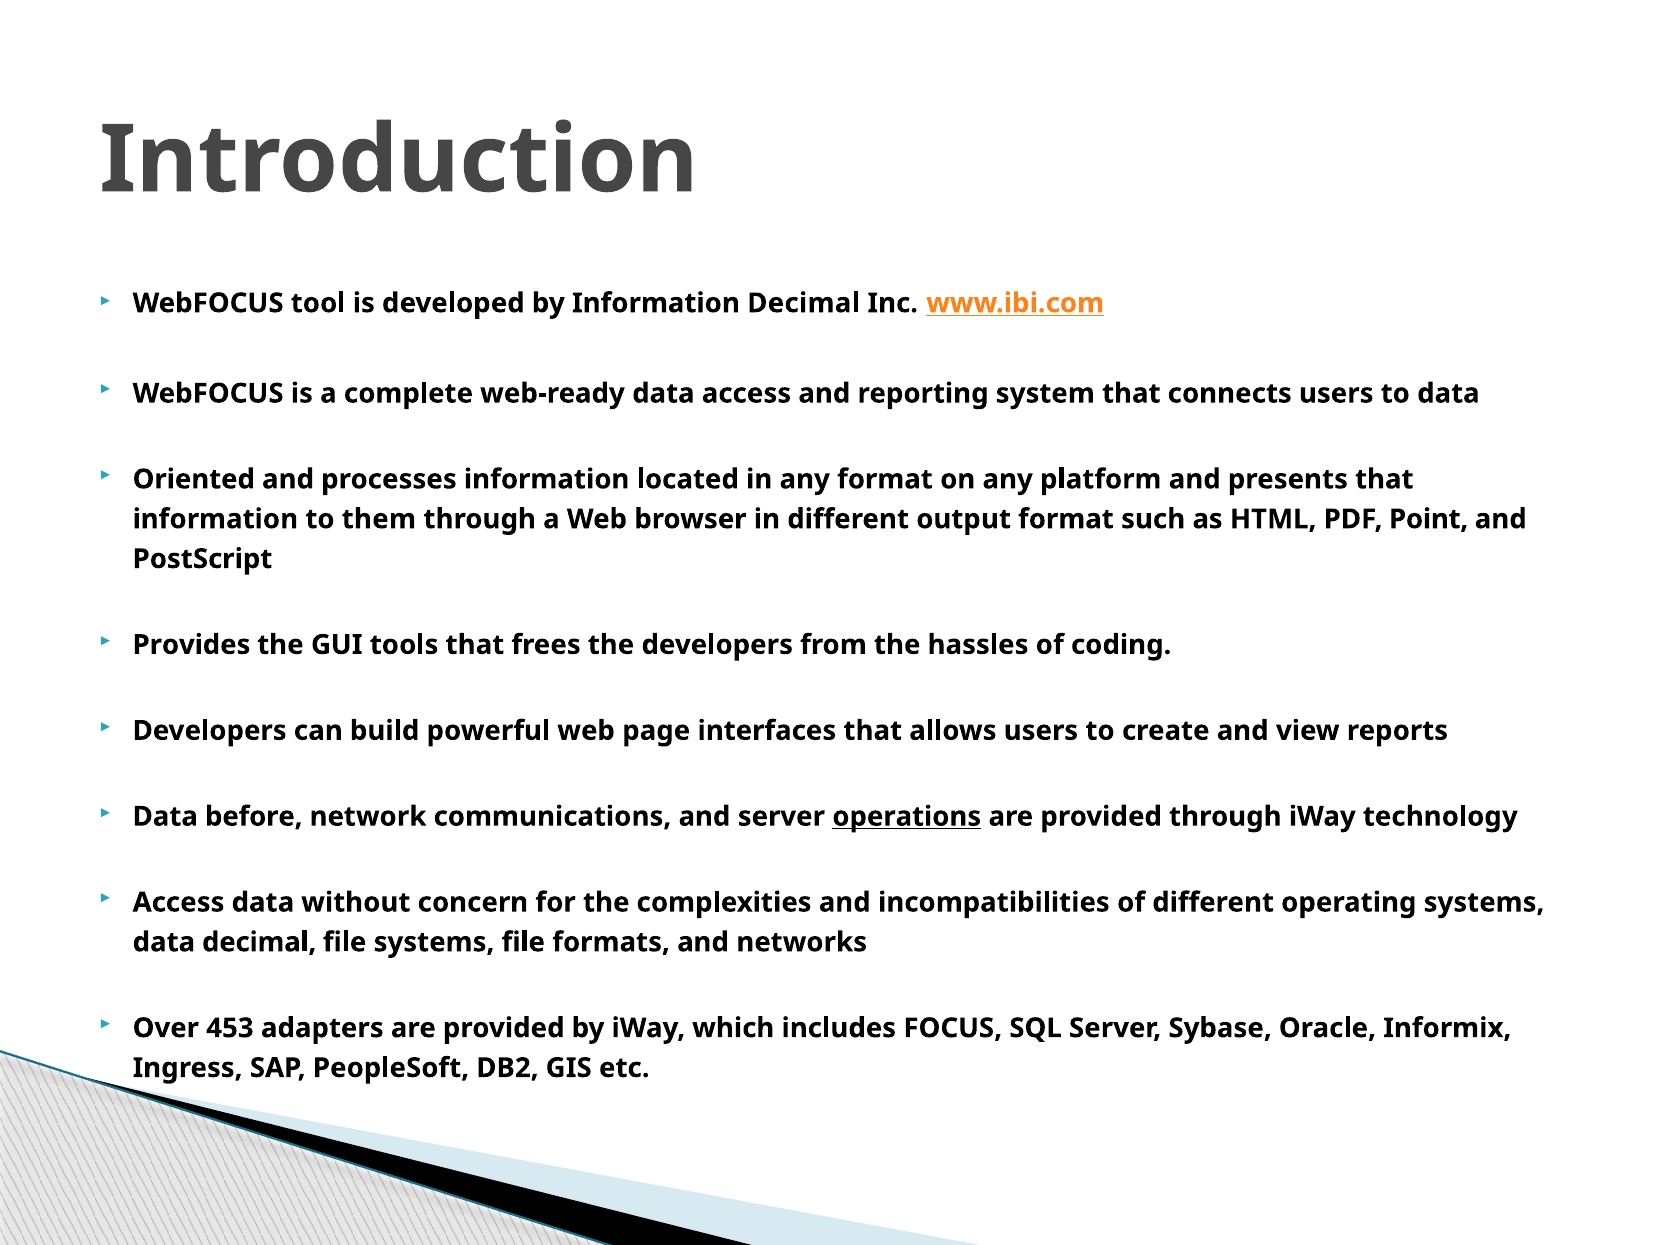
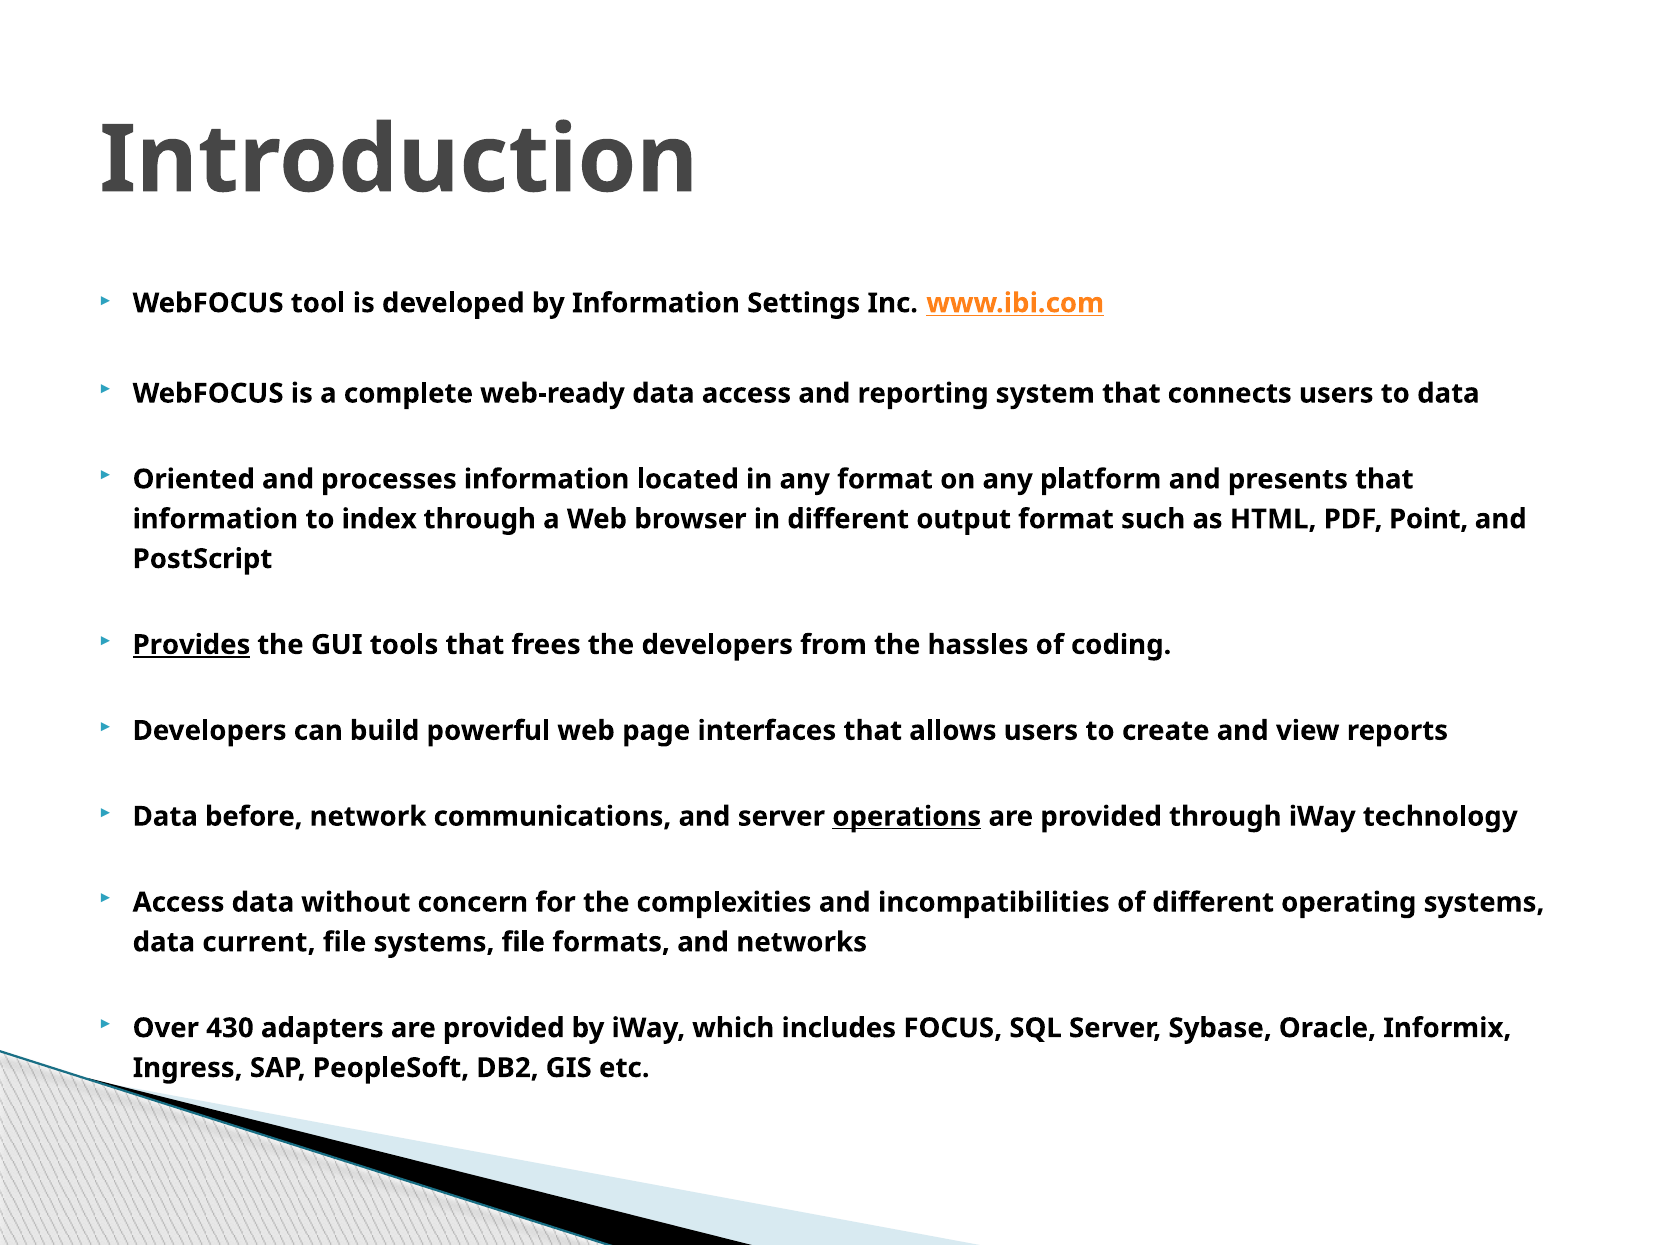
Information Decimal: Decimal -> Settings
them: them -> index
Provides underline: none -> present
data decimal: decimal -> current
453: 453 -> 430
